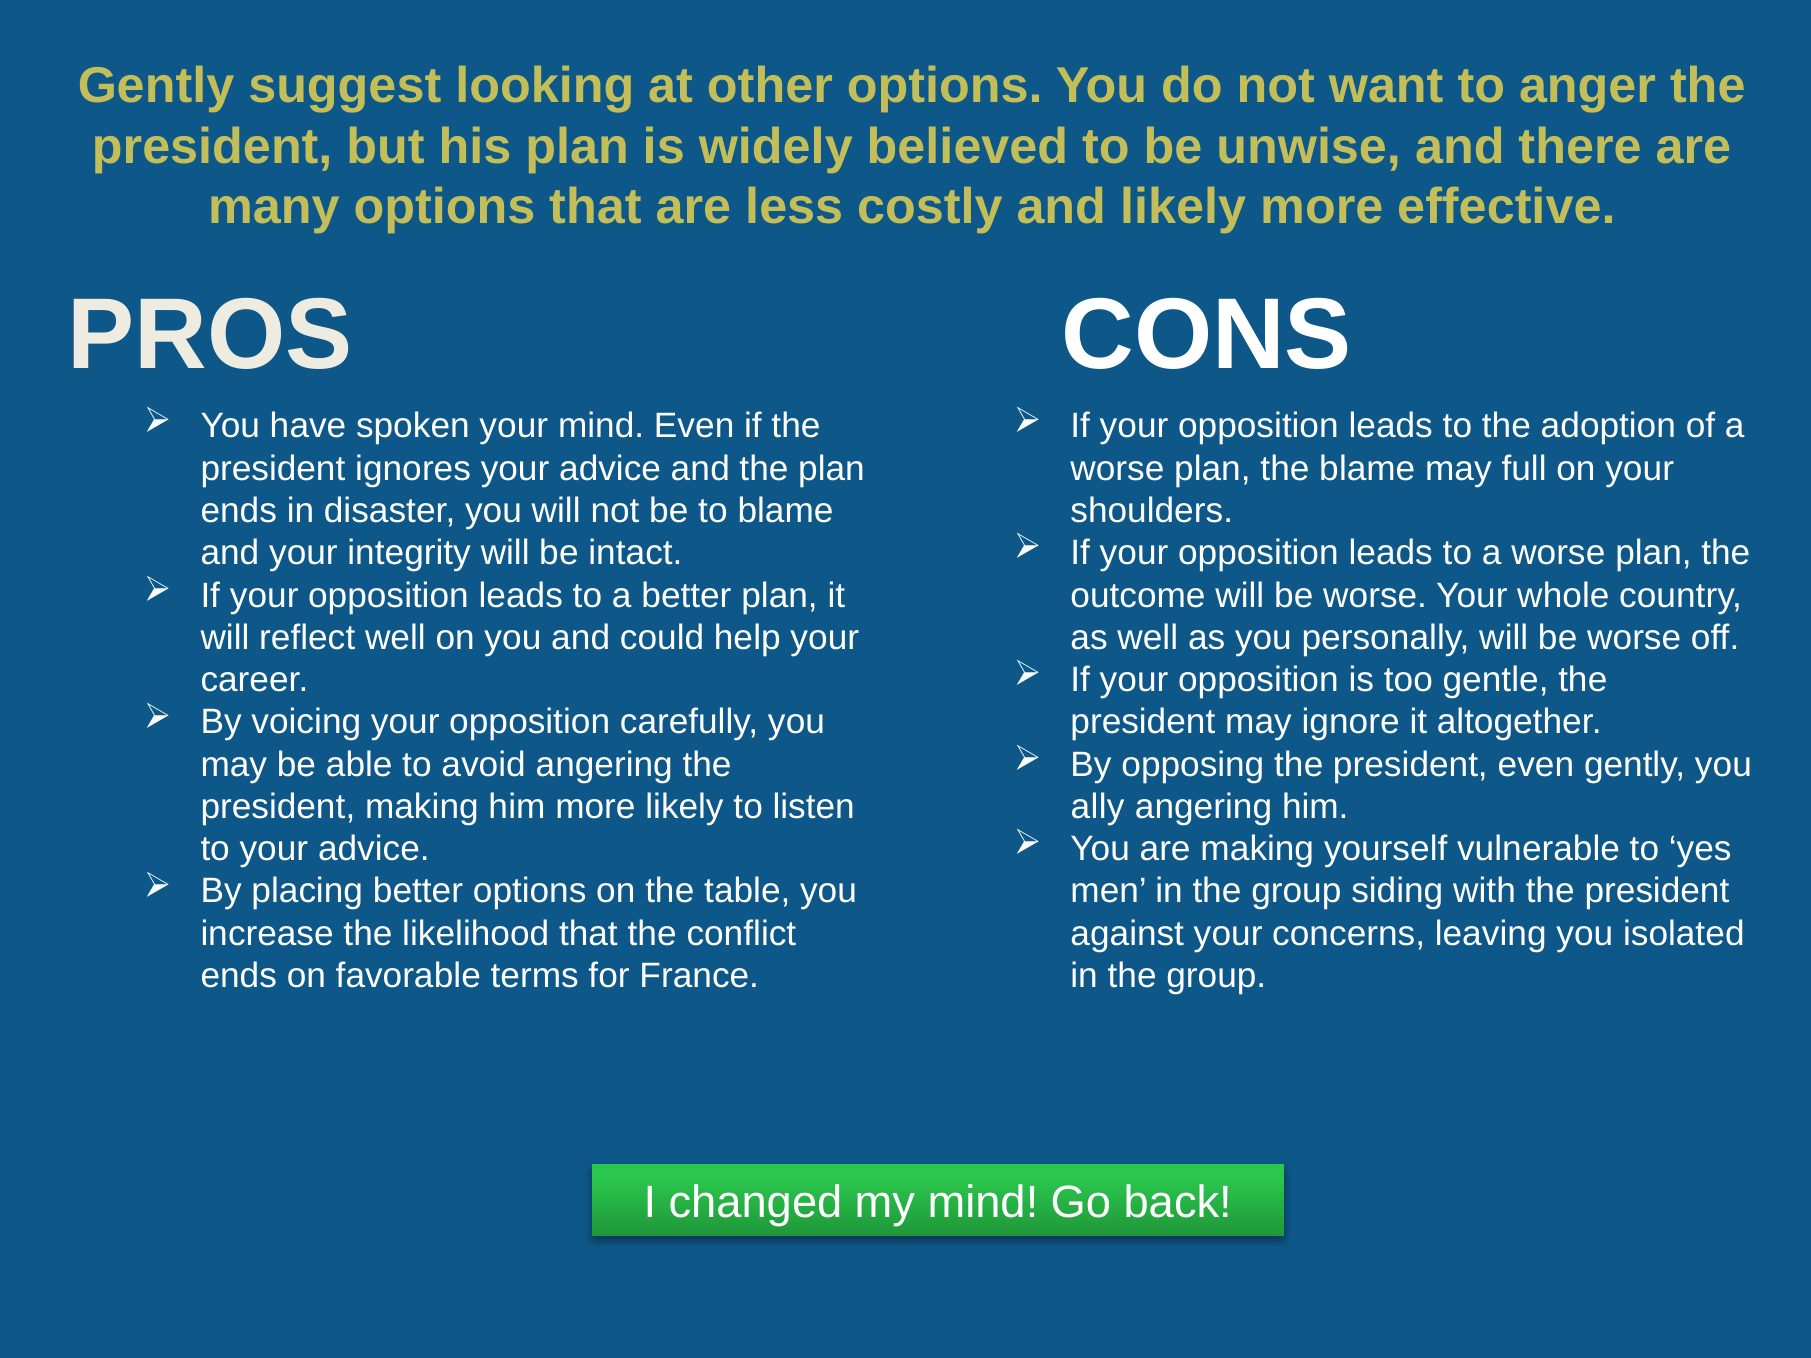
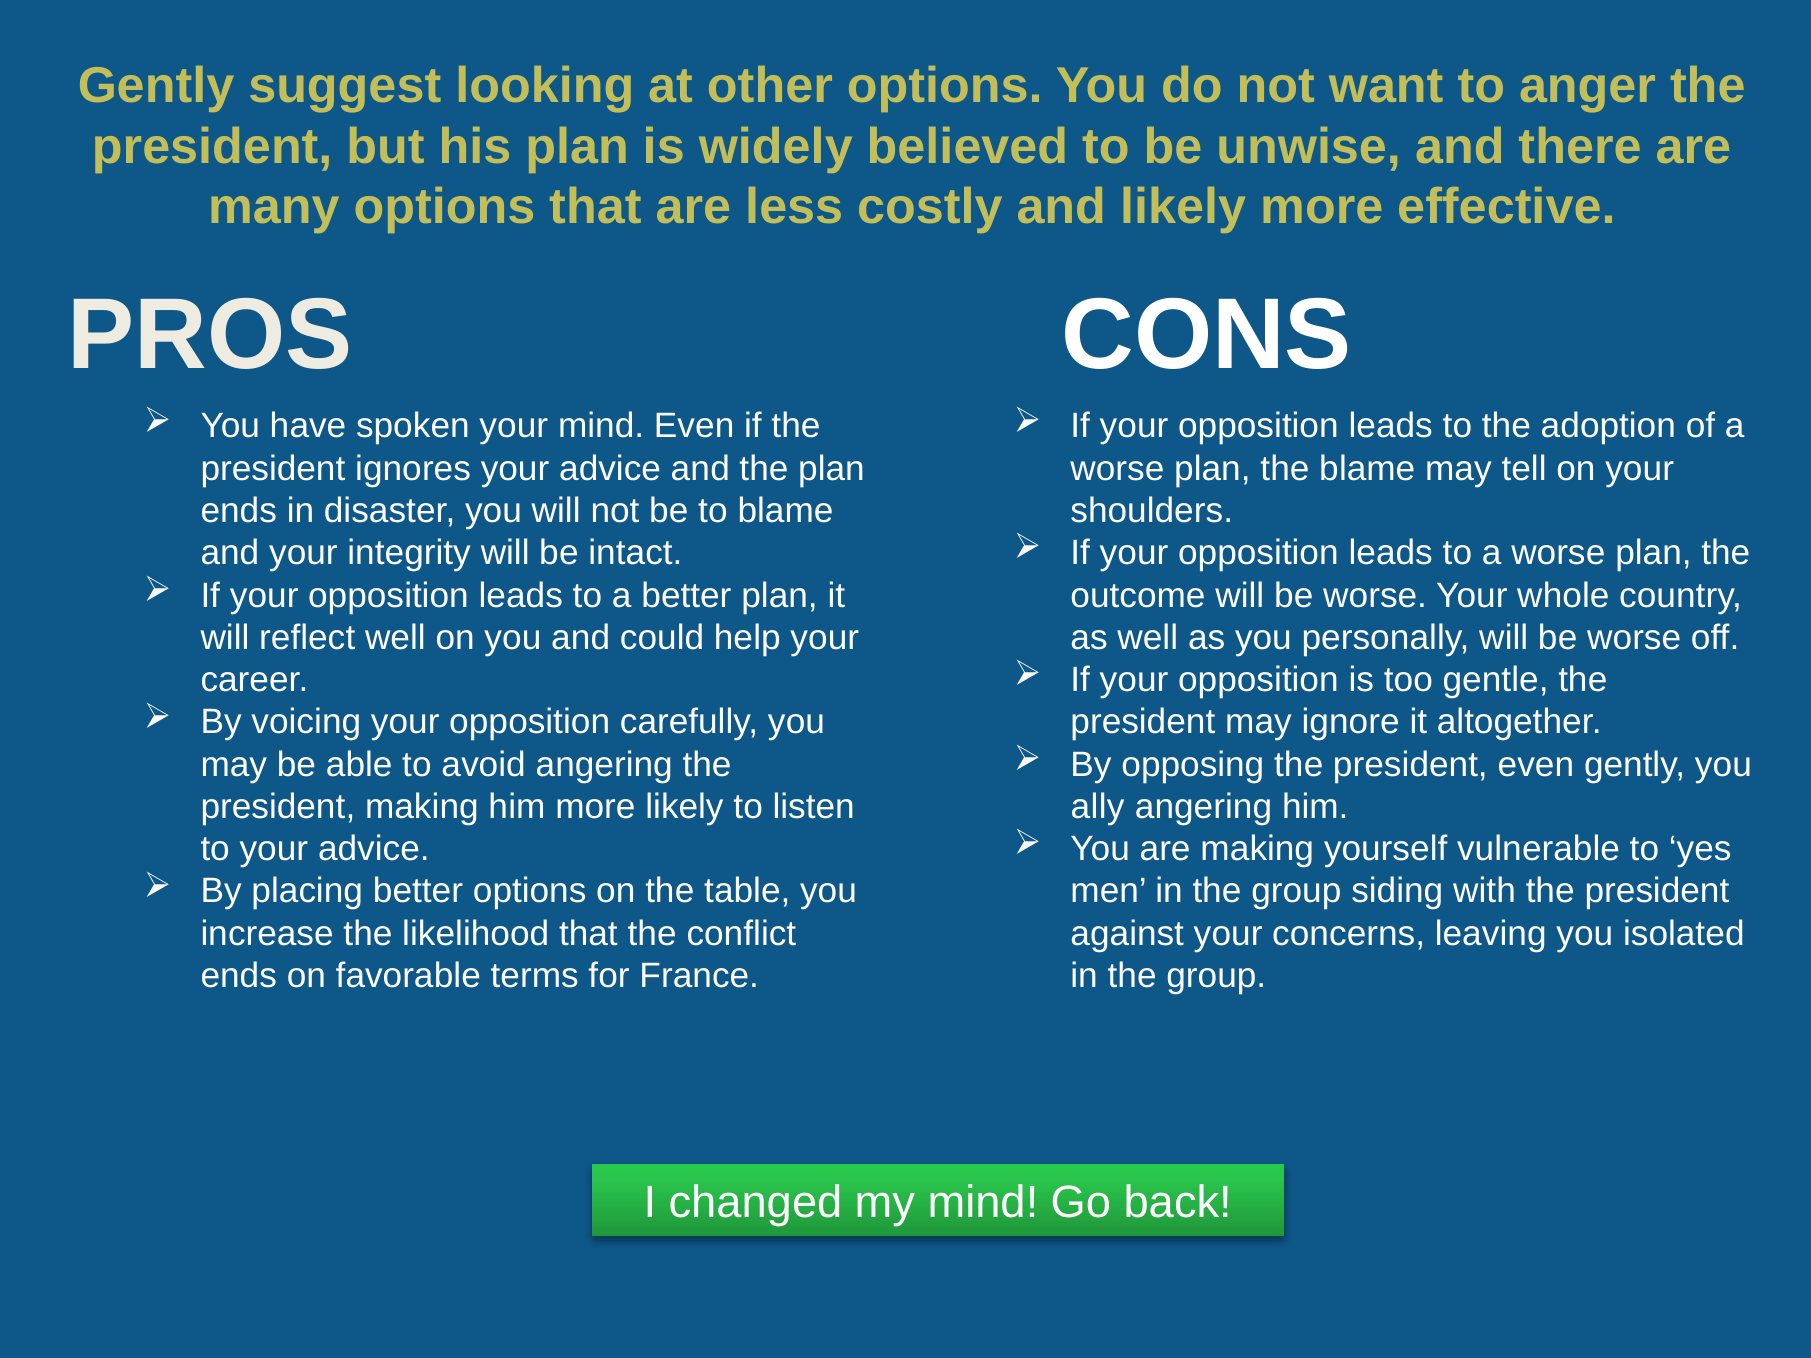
full: full -> tell
